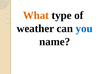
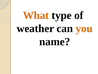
you colour: blue -> orange
